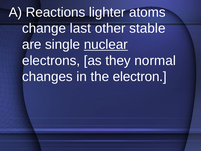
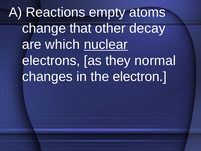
lighter: lighter -> empty
last: last -> that
stable: stable -> decay
single: single -> which
